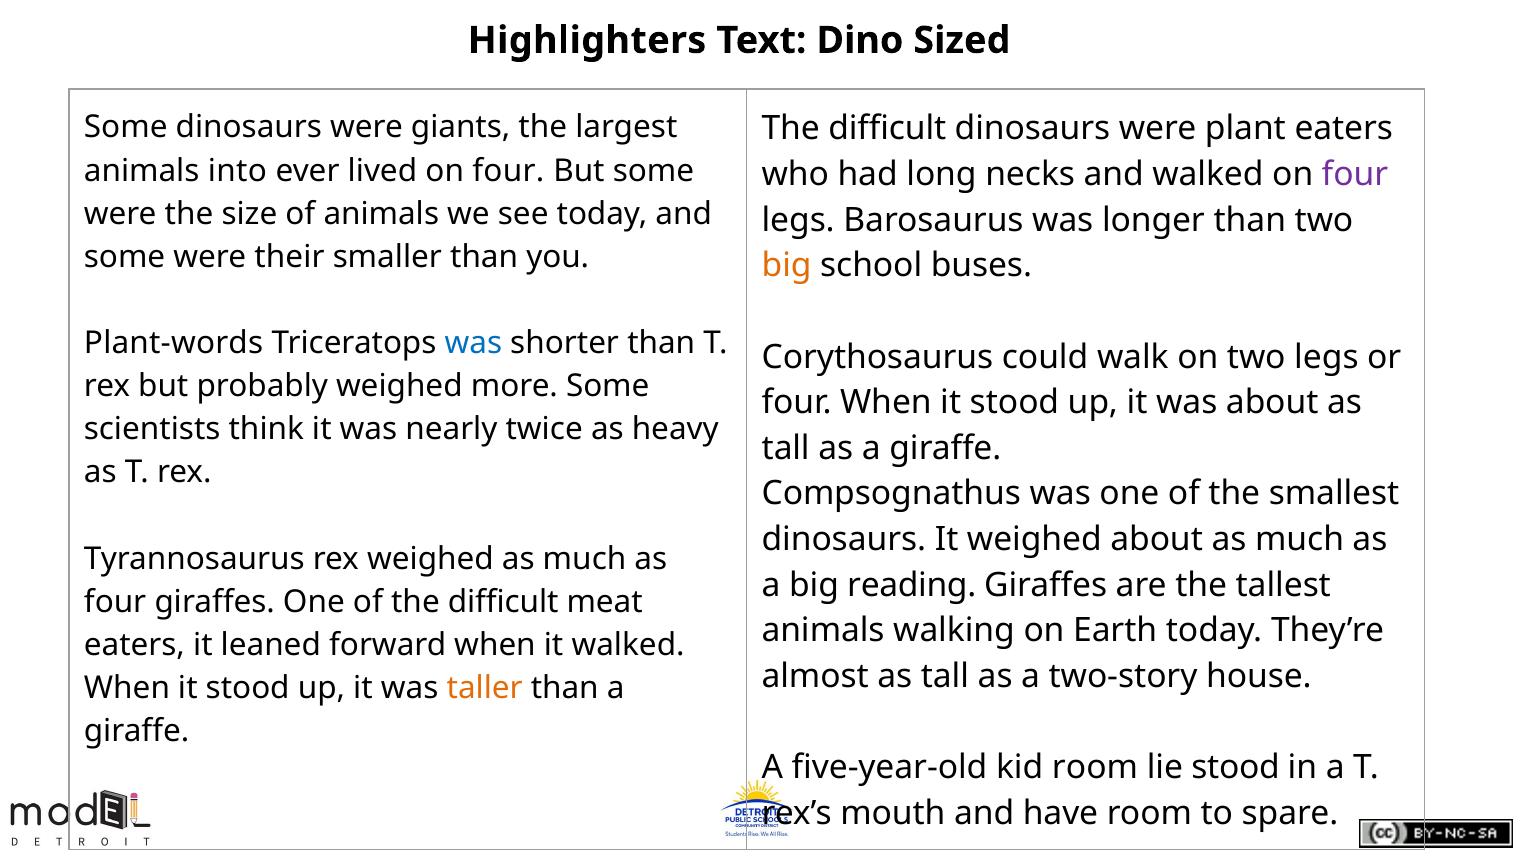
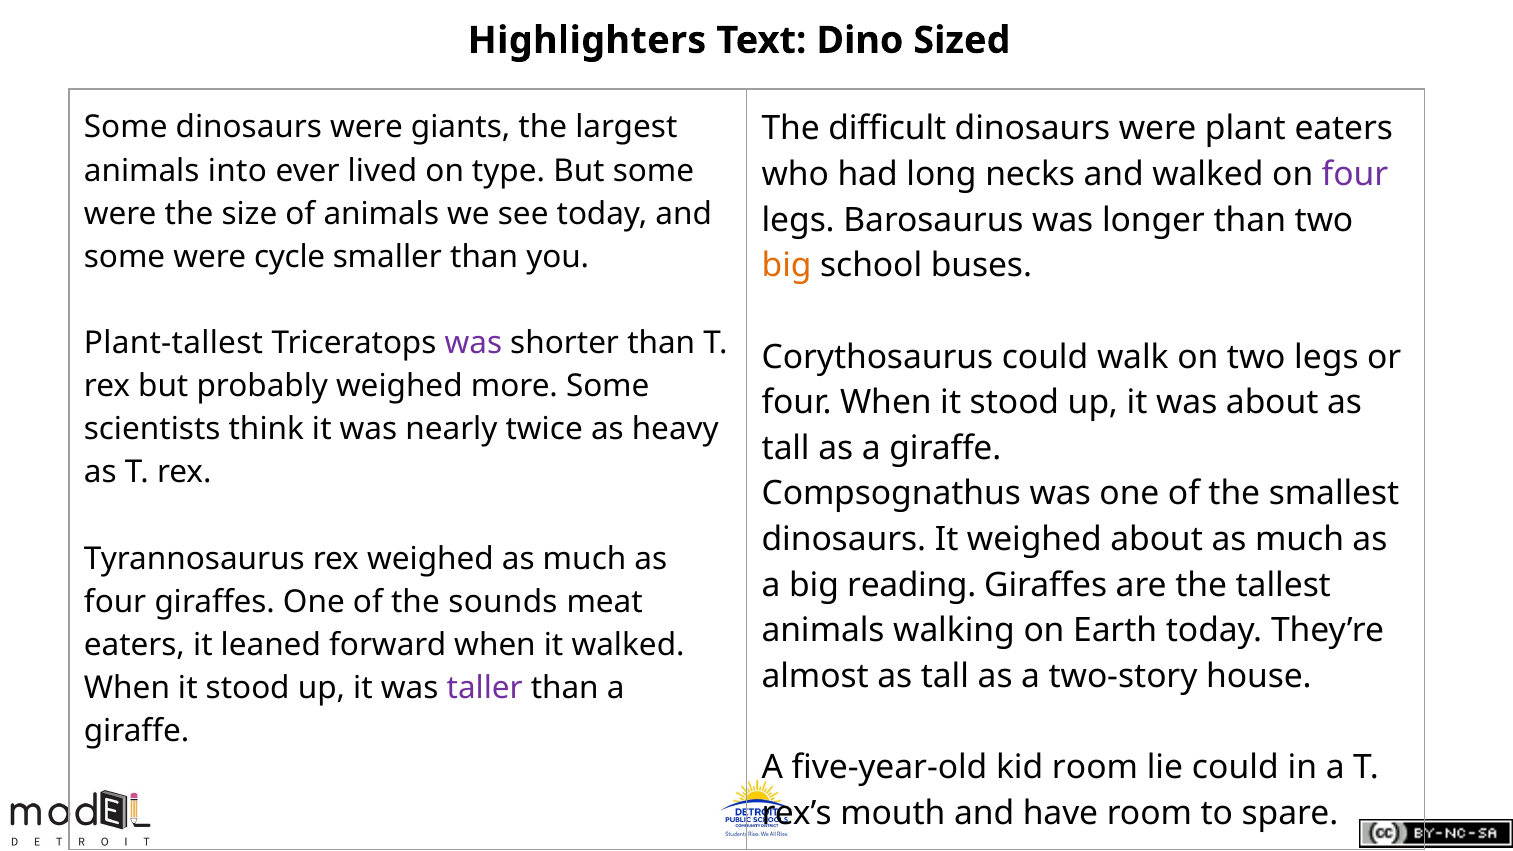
lived on four: four -> type
their: their -> cycle
Plant-words: Plant-words -> Plant-tallest
was at (473, 343) colour: blue -> purple
of the difficult: difficult -> sounds
taller colour: orange -> purple
lie stood: stood -> could
